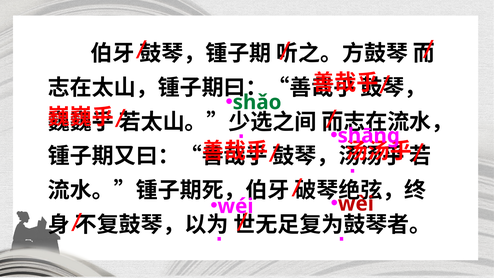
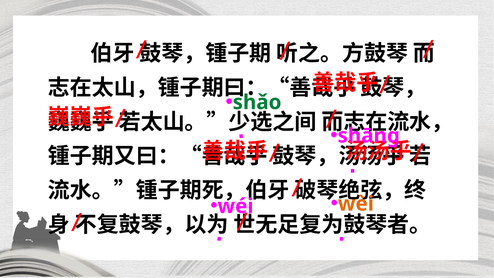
wèi colour: red -> orange
